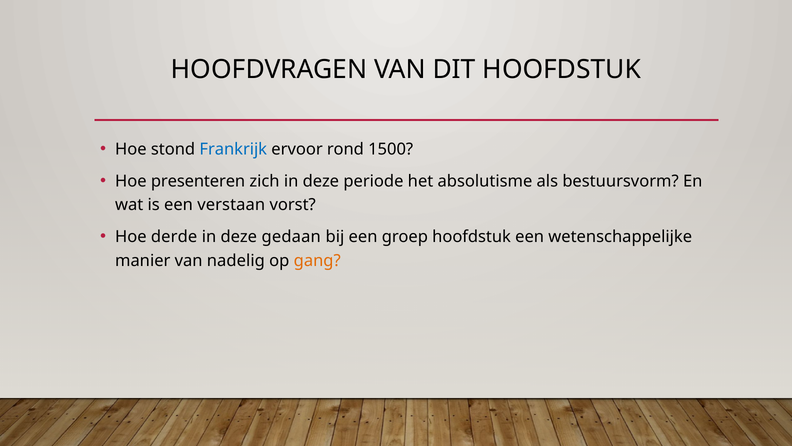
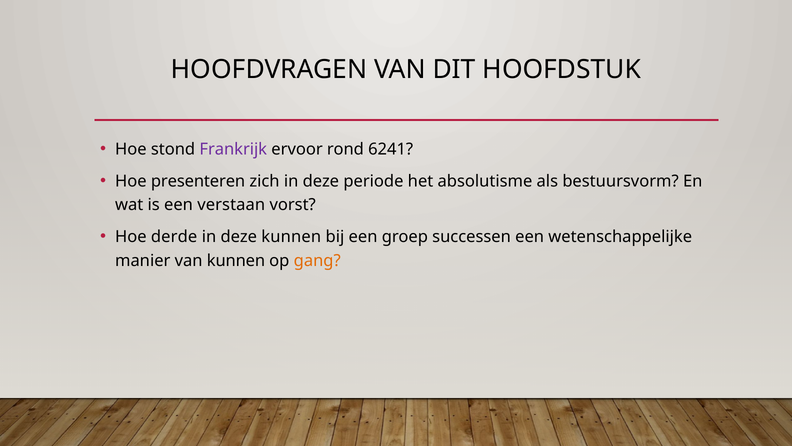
Frankrijk colour: blue -> purple
1500: 1500 -> 6241
deze gedaan: gedaan -> kunnen
groep hoofdstuk: hoofdstuk -> successen
van nadelig: nadelig -> kunnen
